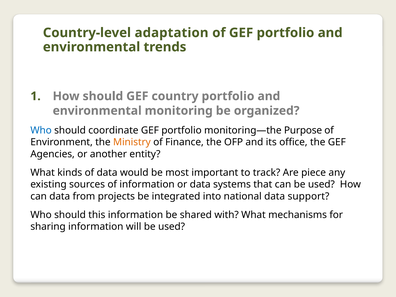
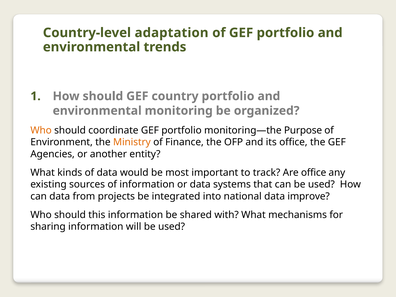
Who at (41, 130) colour: blue -> orange
Are piece: piece -> office
support: support -> improve
